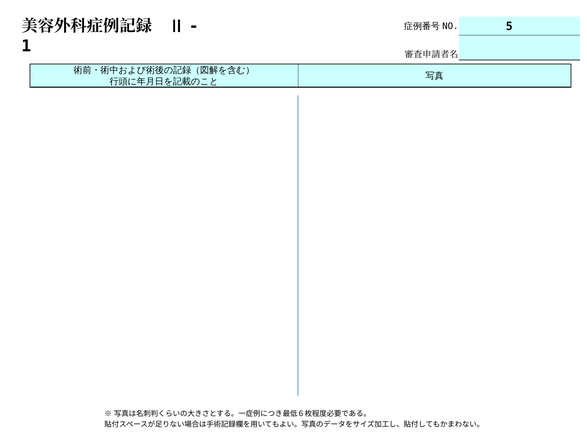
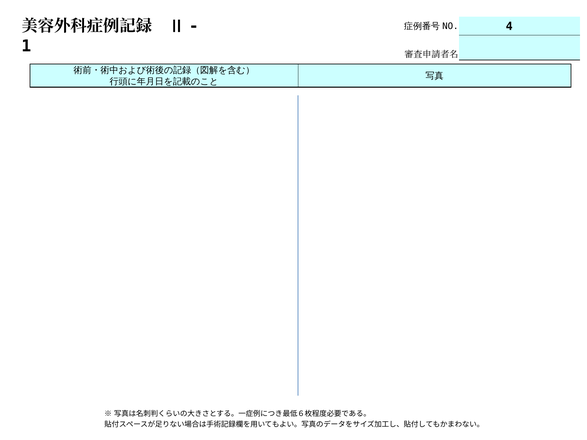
5: 5 -> 4
